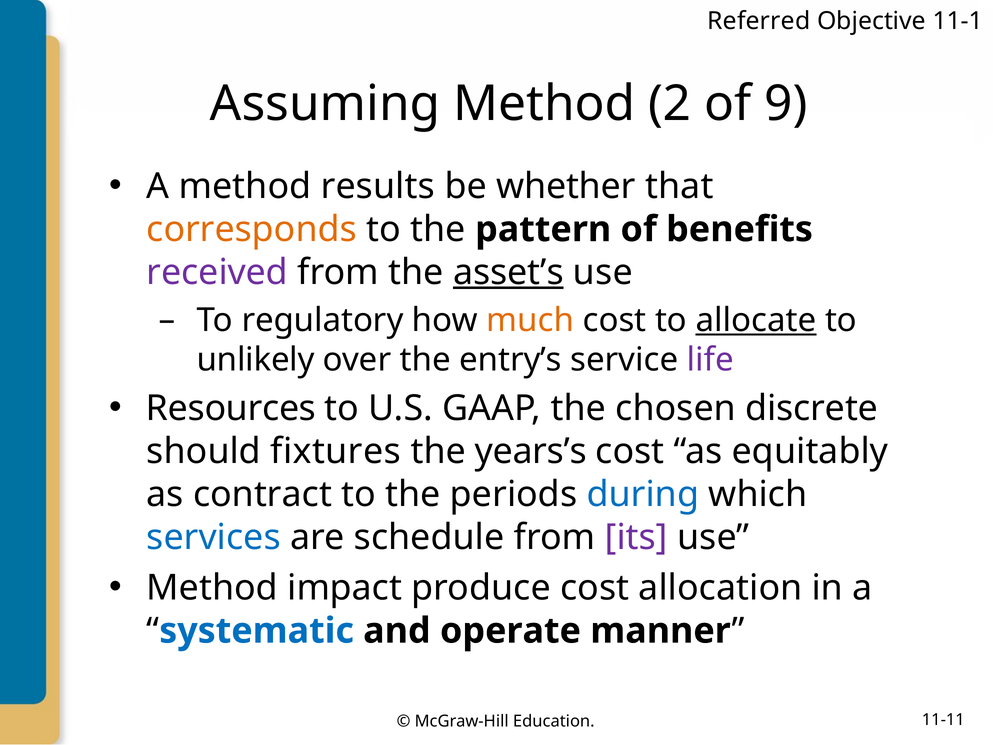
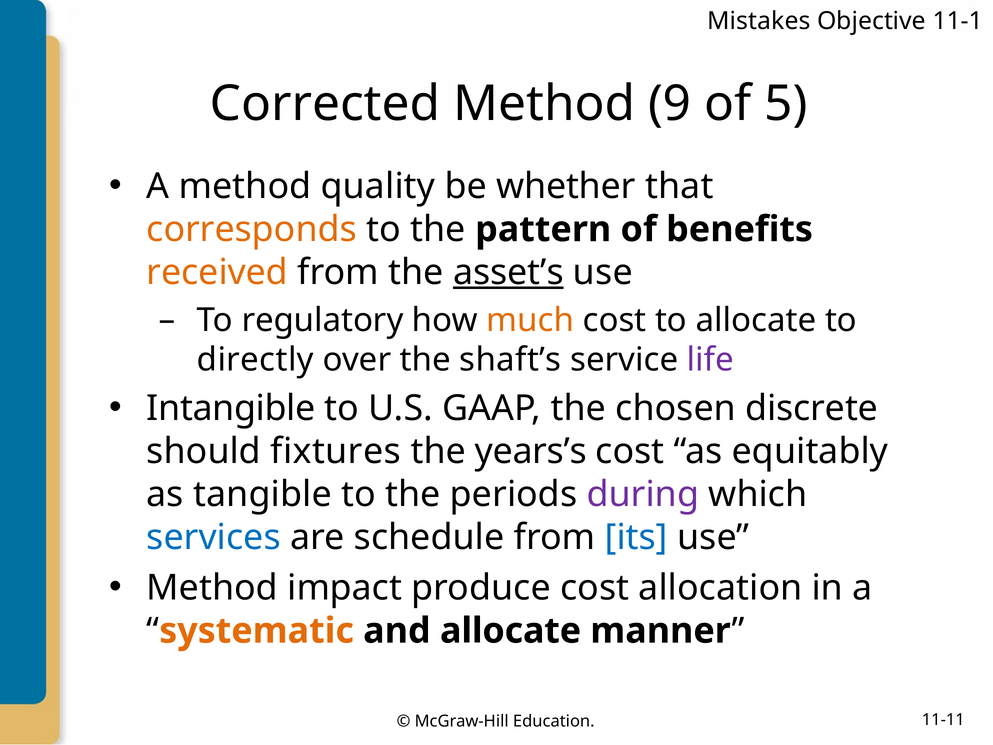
Referred: Referred -> Mistakes
Assuming: Assuming -> Corrected
2: 2 -> 9
9: 9 -> 5
results: results -> quality
received colour: purple -> orange
allocate at (756, 320) underline: present -> none
unlikely: unlikely -> directly
entry’s: entry’s -> shaft’s
Resources: Resources -> Intangible
contract: contract -> tangible
during colour: blue -> purple
its colour: purple -> blue
systematic colour: blue -> orange
and operate: operate -> allocate
